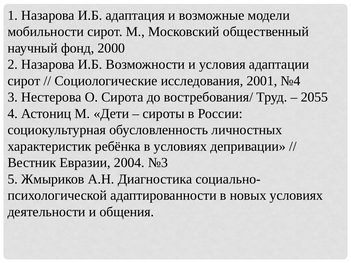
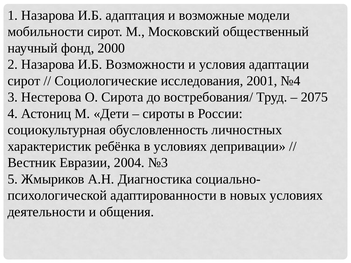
2055: 2055 -> 2075
